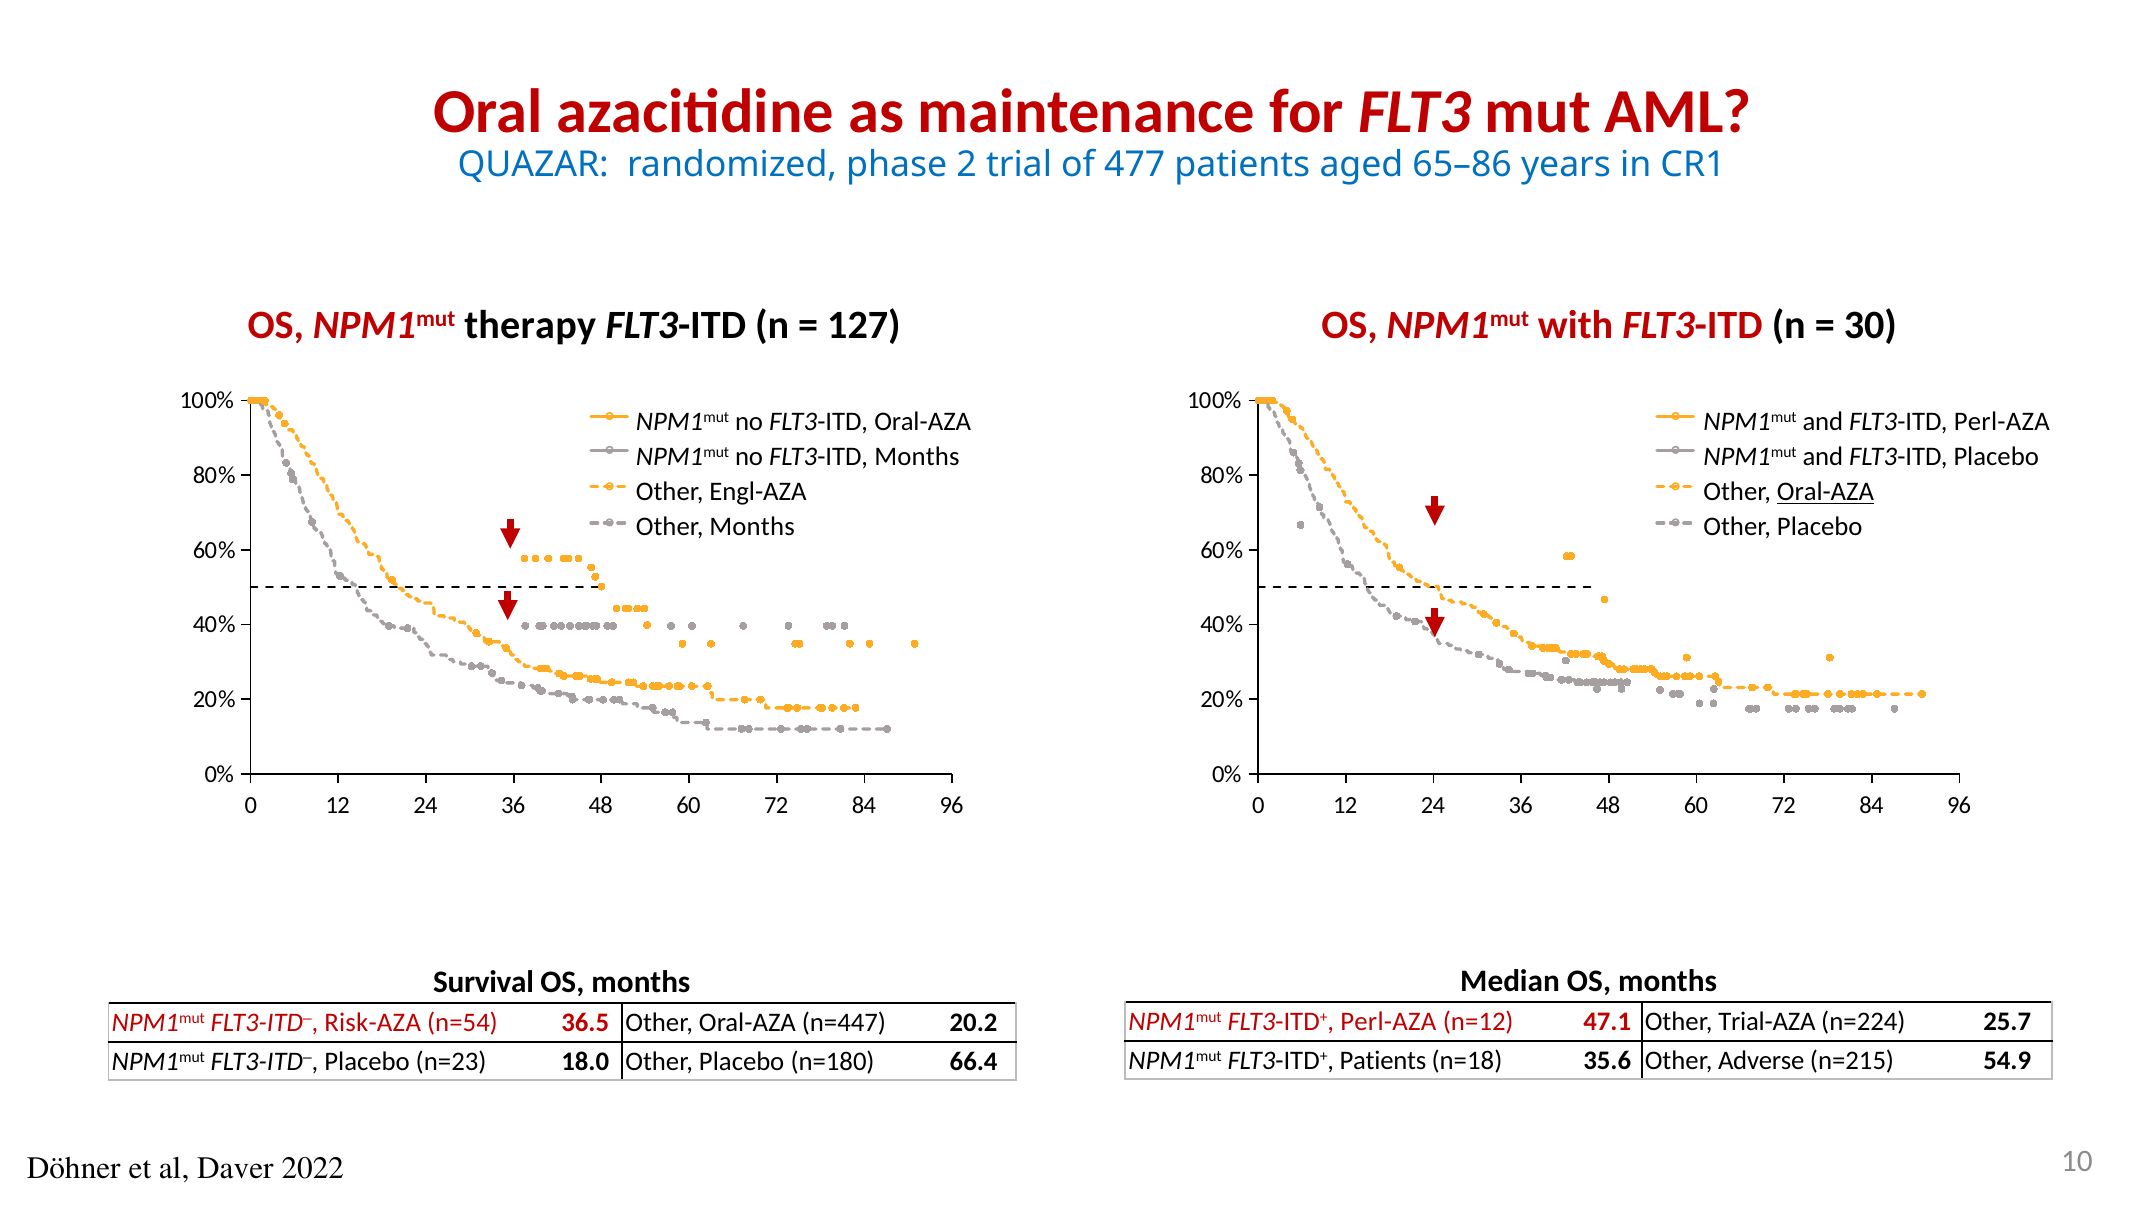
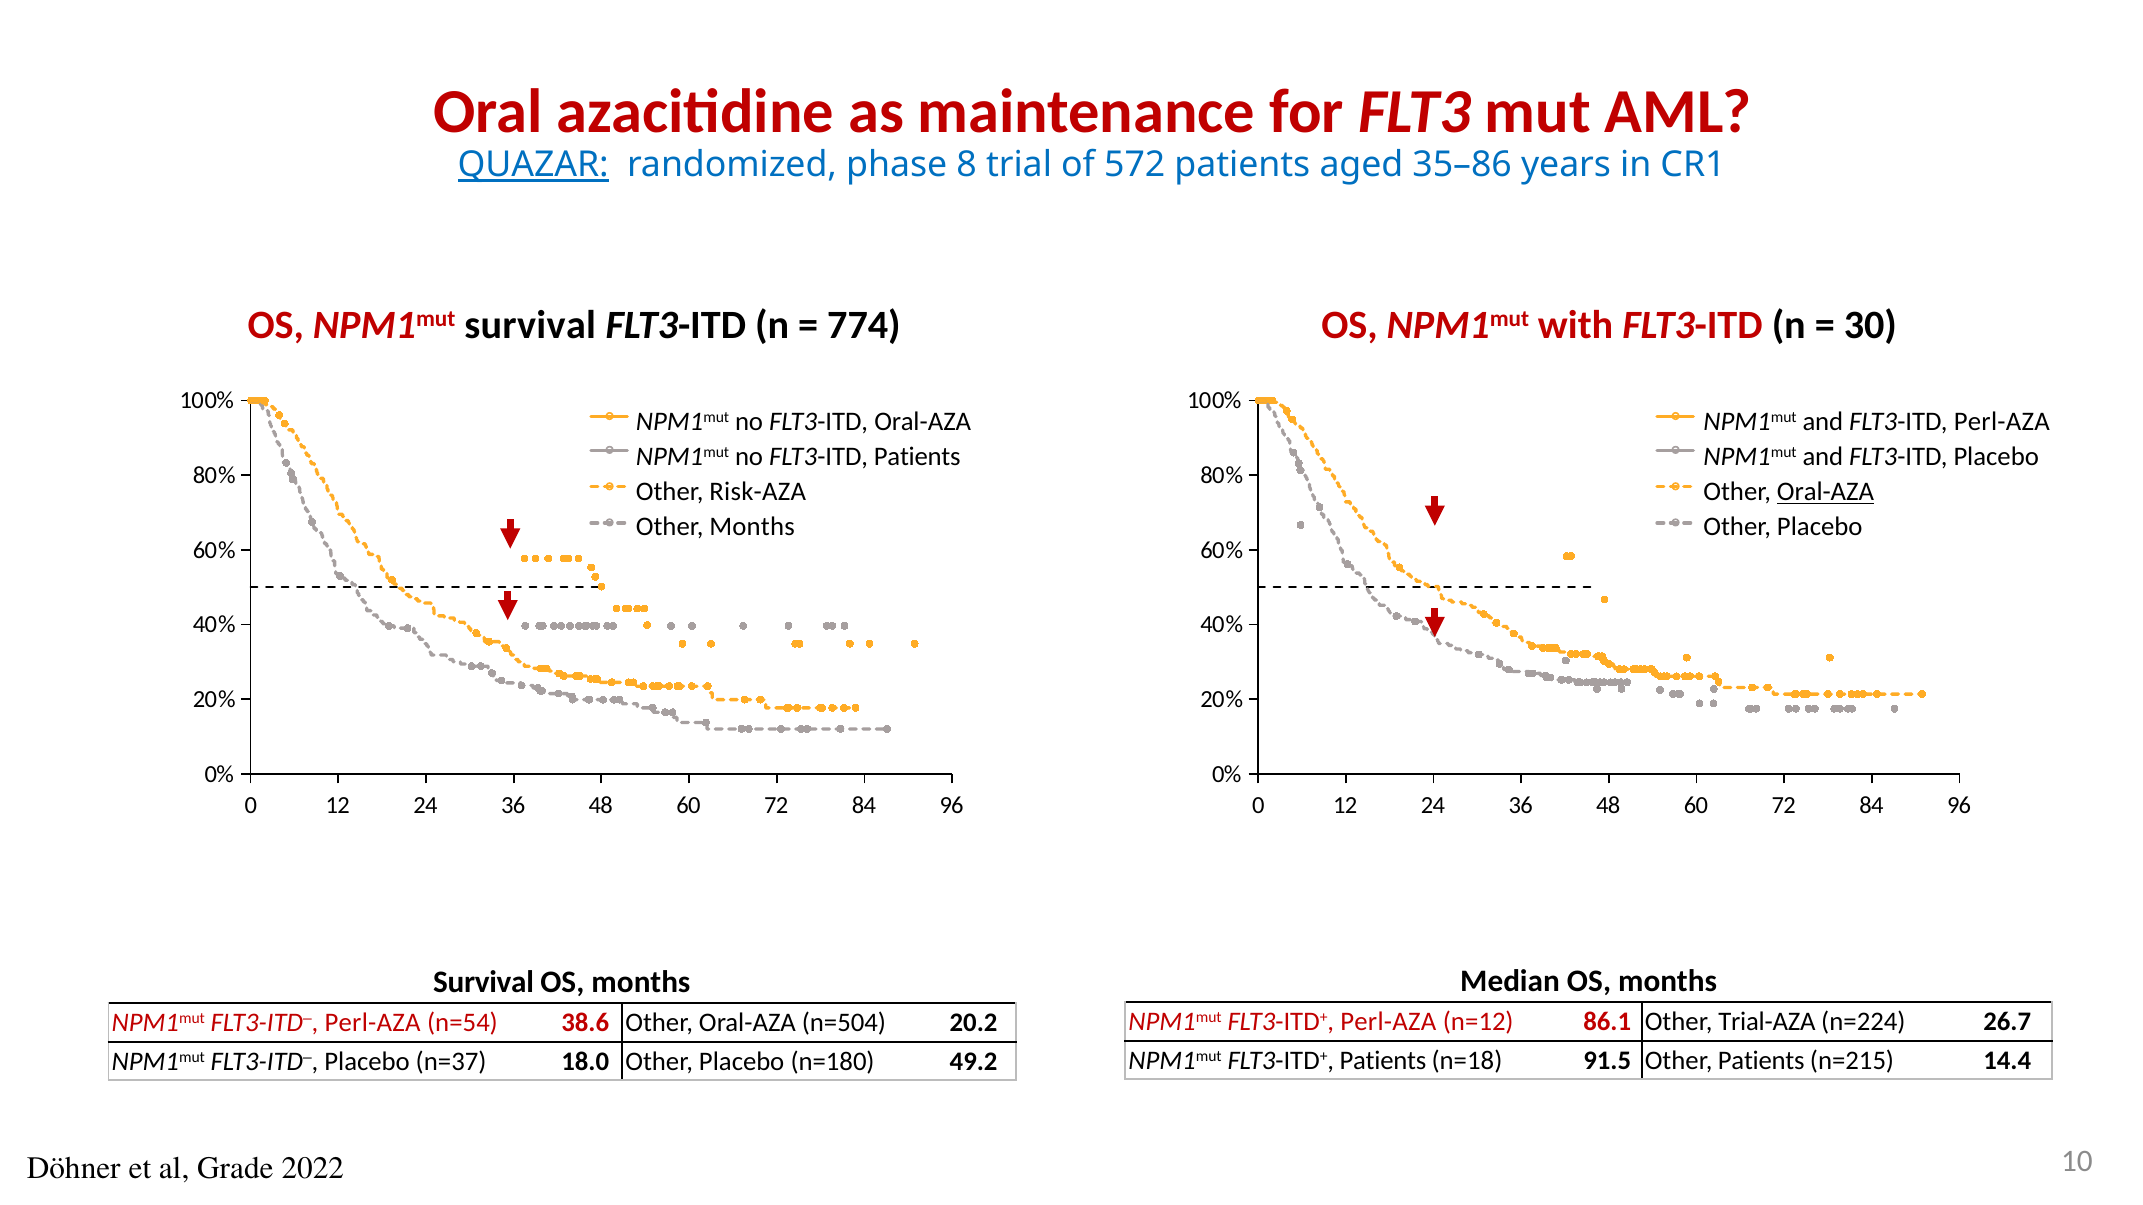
QUAZAR underline: none -> present
2: 2 -> 8
477: 477 -> 572
65–86: 65–86 -> 35–86
NPM1mut therapy: therapy -> survival
127: 127 -> 774
FLT3-ITD Months: Months -> Patients
Engl-AZA: Engl-AZA -> Risk-AZA
47.1: 47.1 -> 86.1
25.7: 25.7 -> 26.7
FLT3-ITD‒ Risk-AZA: Risk-AZA -> Perl-AZA
36.5: 36.5 -> 38.6
n=447: n=447 -> n=504
35.6: 35.6 -> 91.5
Other Adverse: Adverse -> Patients
54.9: 54.9 -> 14.4
n=23: n=23 -> n=37
66.4: 66.4 -> 49.2
Daver: Daver -> Grade
